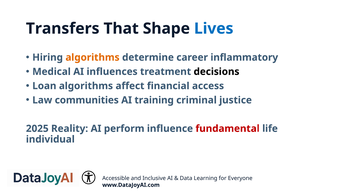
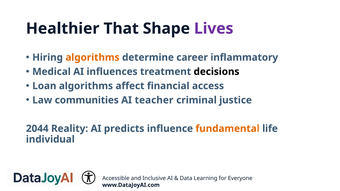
Transfers: Transfers -> Healthier
Lives colour: blue -> purple
training: training -> teacher
2025: 2025 -> 2044
perform: perform -> predicts
fundamental colour: red -> orange
